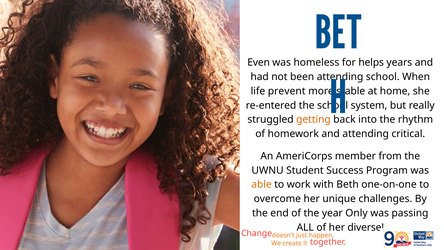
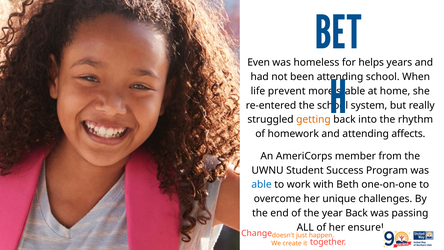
critical: critical -> affects
able colour: orange -> blue
year Only: Only -> Back
diverse: diverse -> ensure
